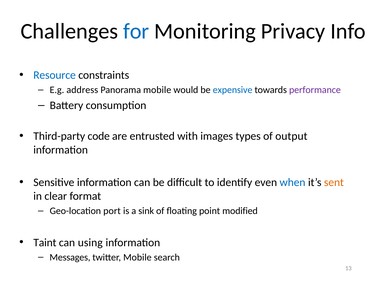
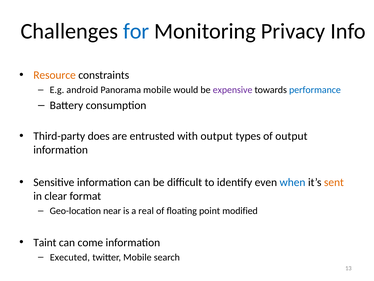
Resource colour: blue -> orange
address: address -> android
expensive colour: blue -> purple
performance colour: purple -> blue
code: code -> does
with images: images -> output
port: port -> near
sink: sink -> real
using: using -> come
Messages: Messages -> Executed
